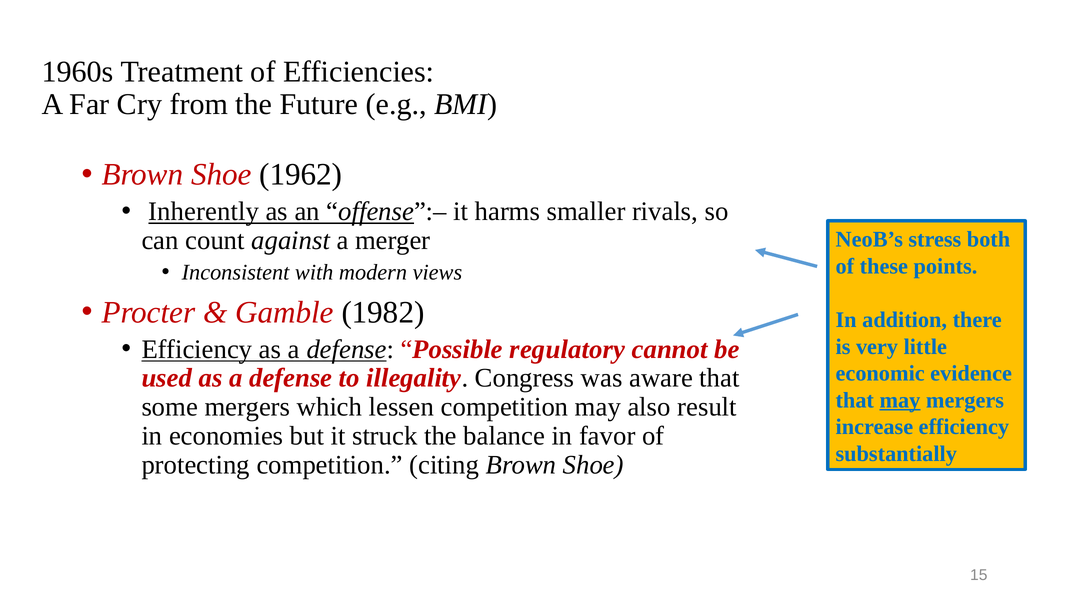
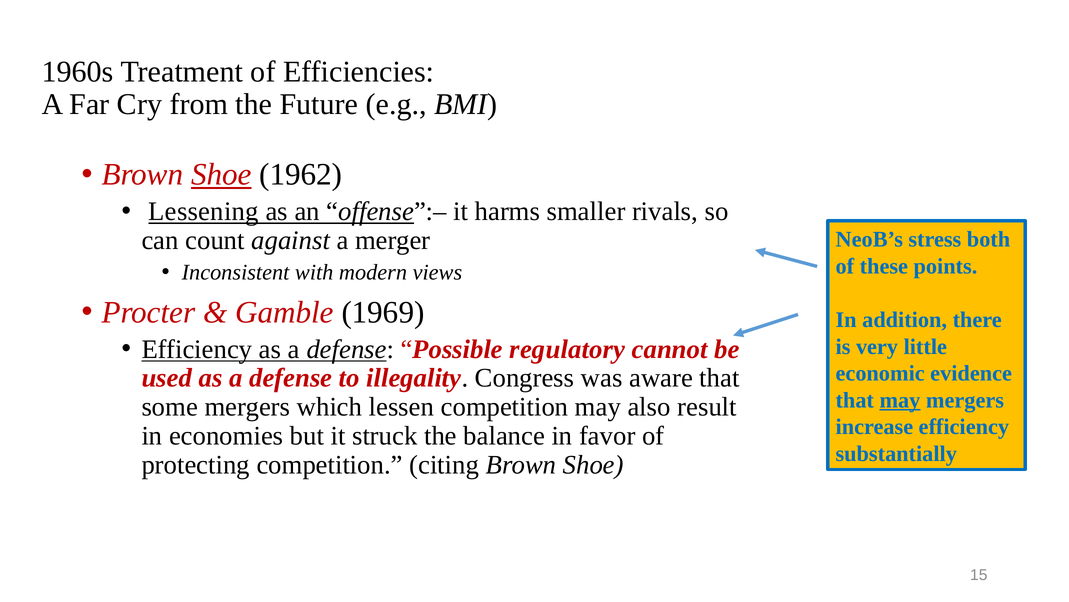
Shoe at (221, 174) underline: none -> present
Inherently: Inherently -> Lessening
1982: 1982 -> 1969
